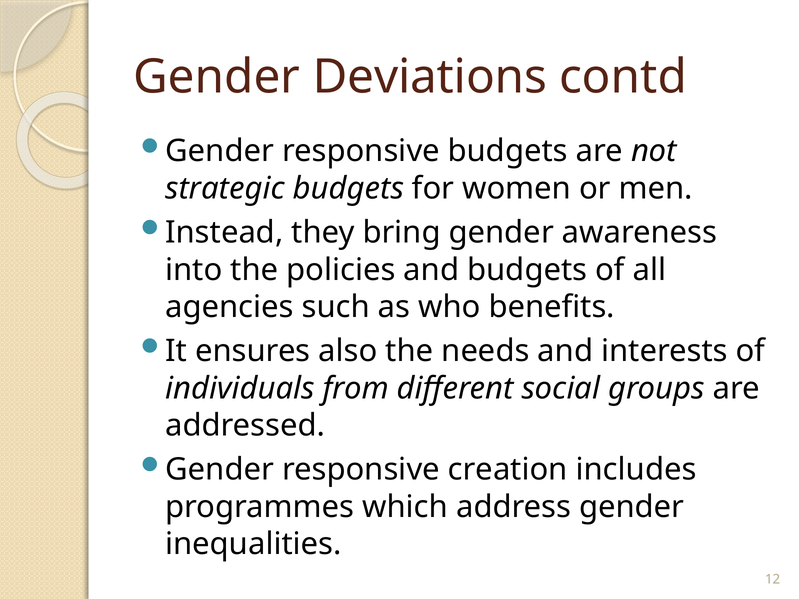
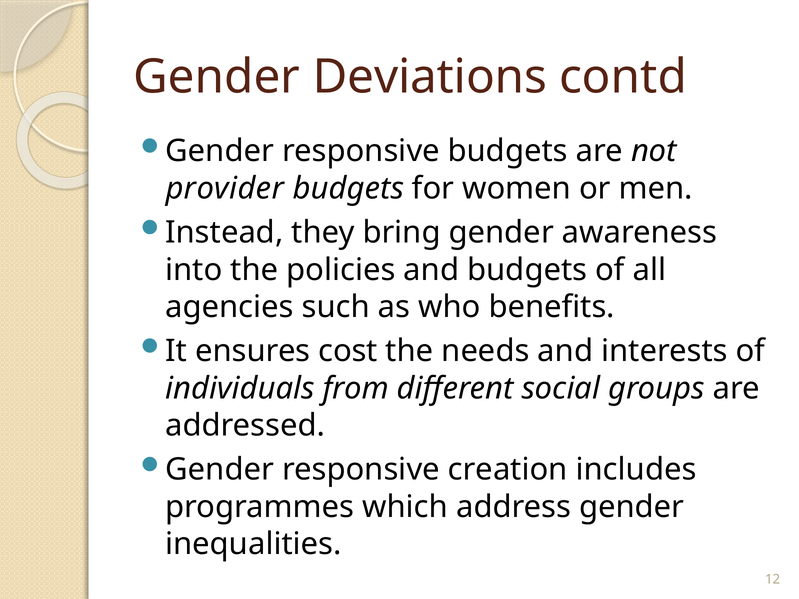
strategic: strategic -> provider
also: also -> cost
